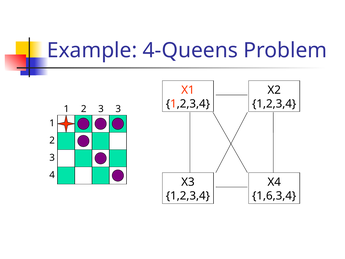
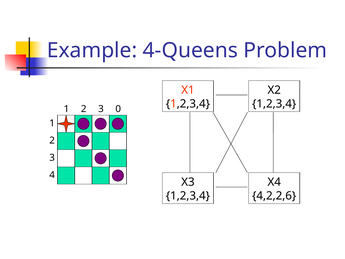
2 3: 3 -> 0
1,6,3,4: 1,6,3,4 -> 4,2,2,6
